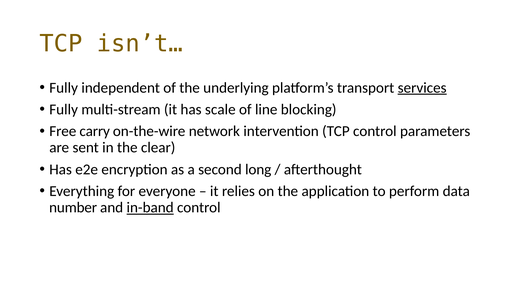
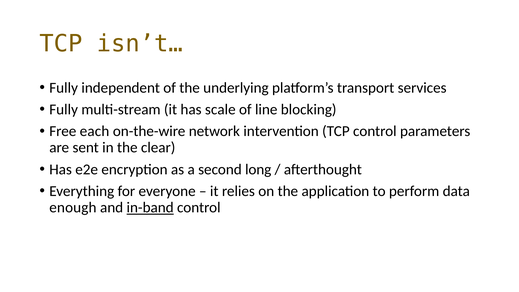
services underline: present -> none
carry: carry -> each
number: number -> enough
